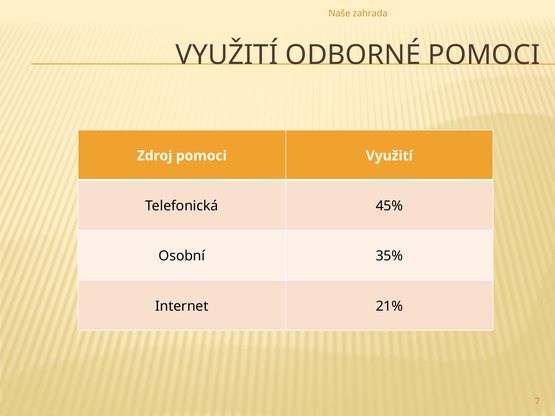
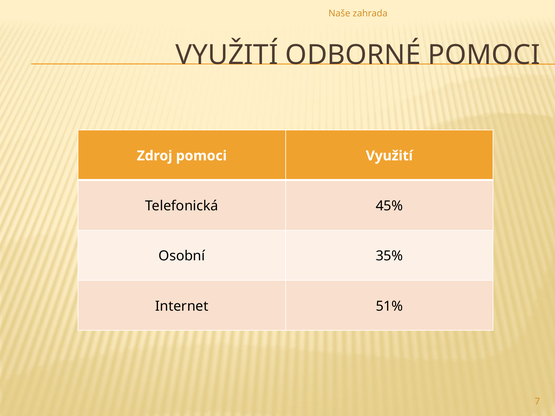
21%: 21% -> 51%
